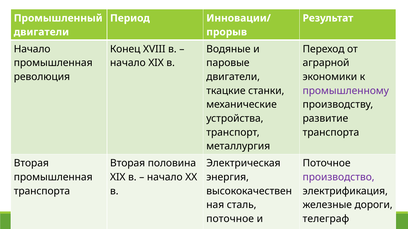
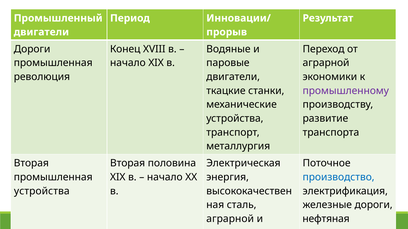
Начало at (32, 49): Начало -> Дороги
производство at (339, 178) colour: purple -> blue
транспорта at (42, 191): транспорта -> устройства
поточное at (230, 219): поточное -> аграрной
телеграф at (326, 219): телеграф -> нефтяная
